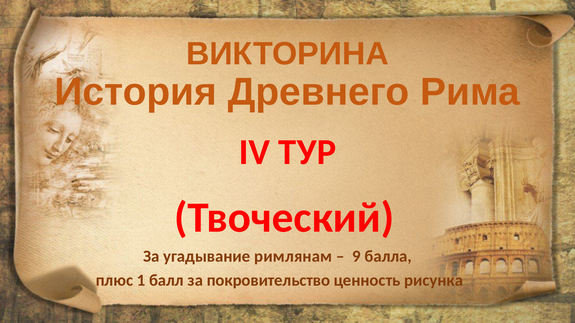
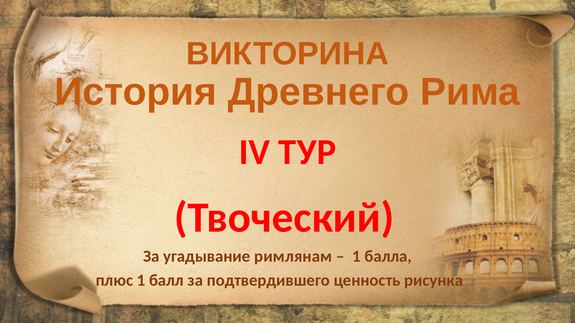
9 at (356, 257): 9 -> 1
покровительство: покровительство -> подтвердившего
